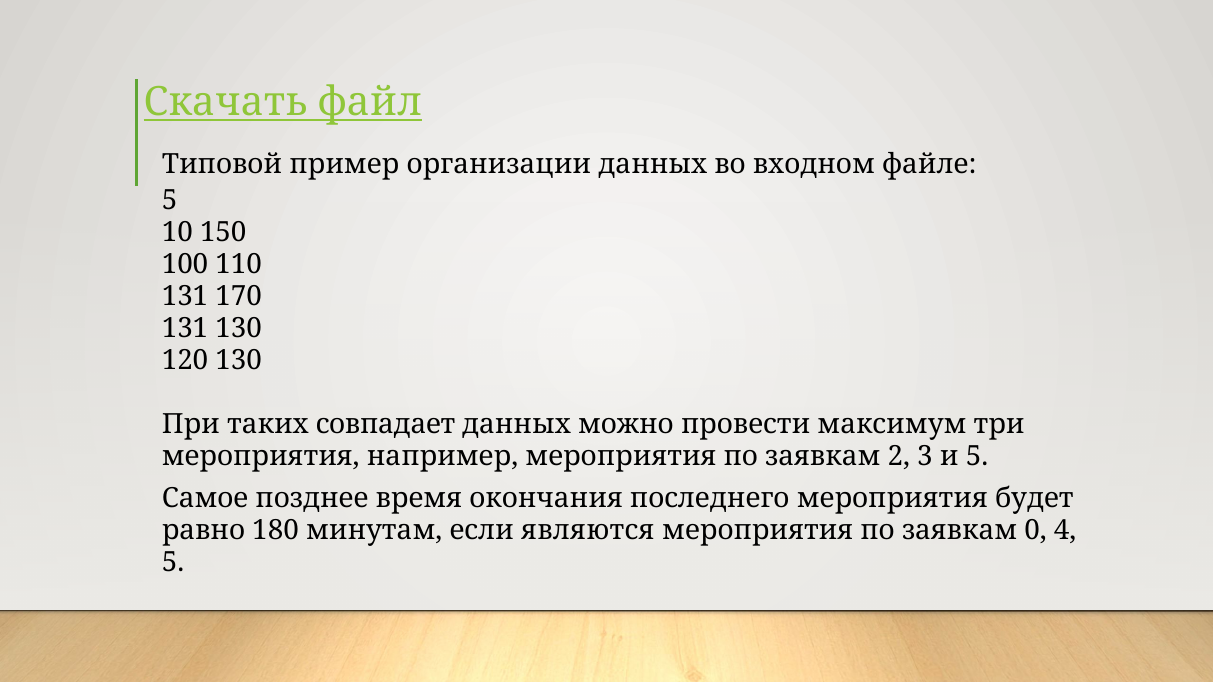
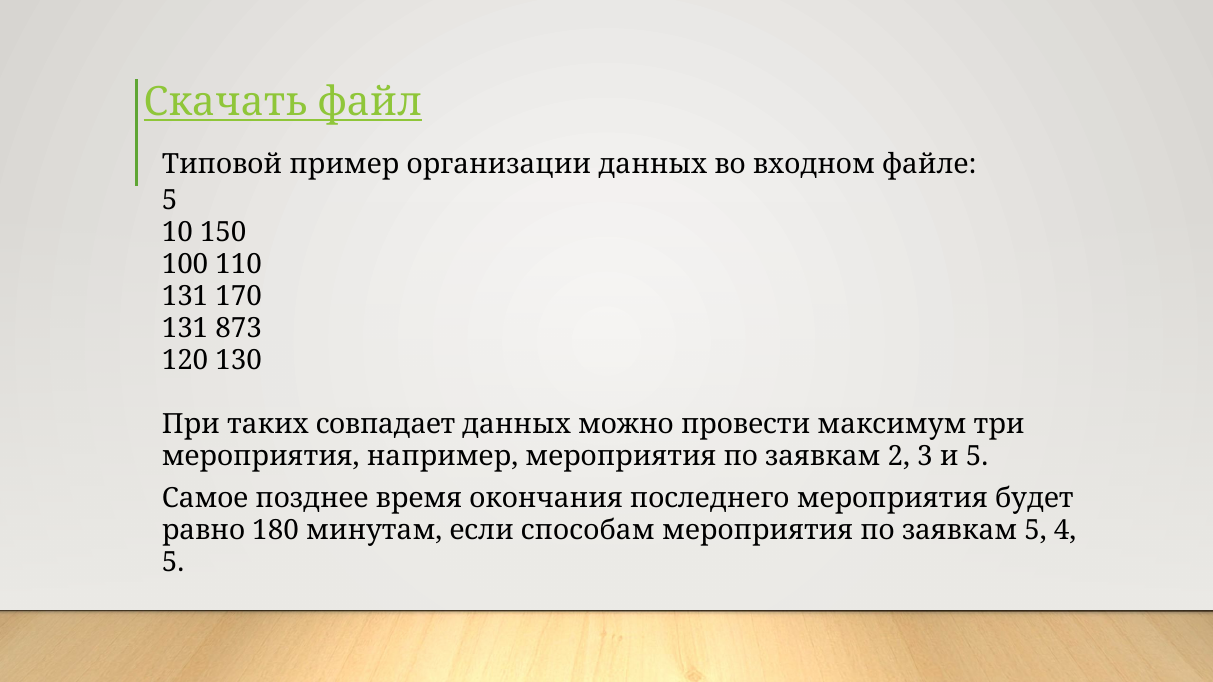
131 130: 130 -> 873
являются: являются -> способам
заявкам 0: 0 -> 5
